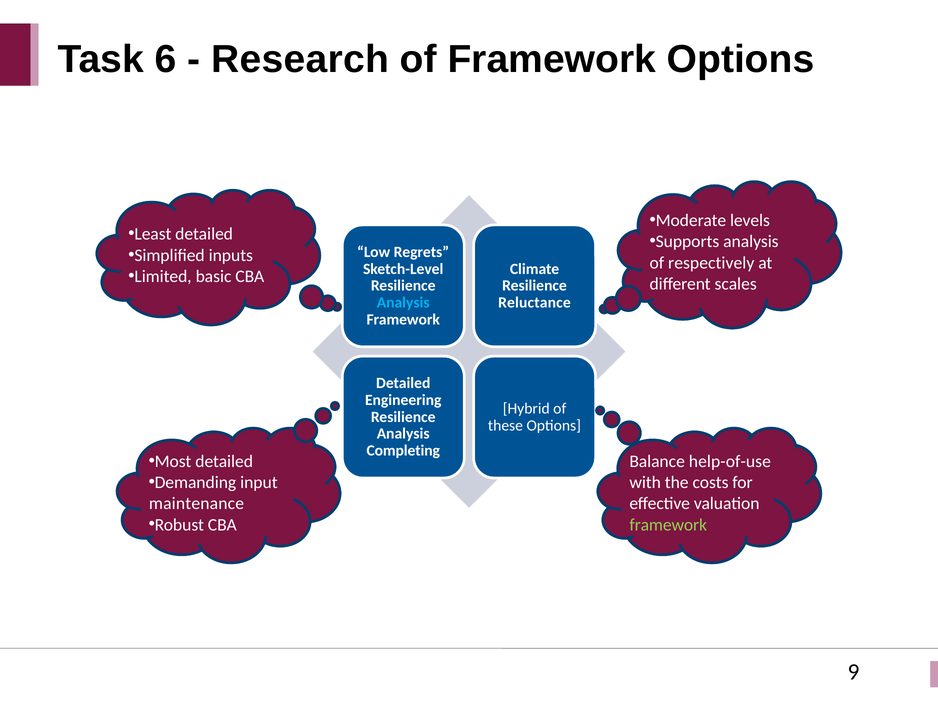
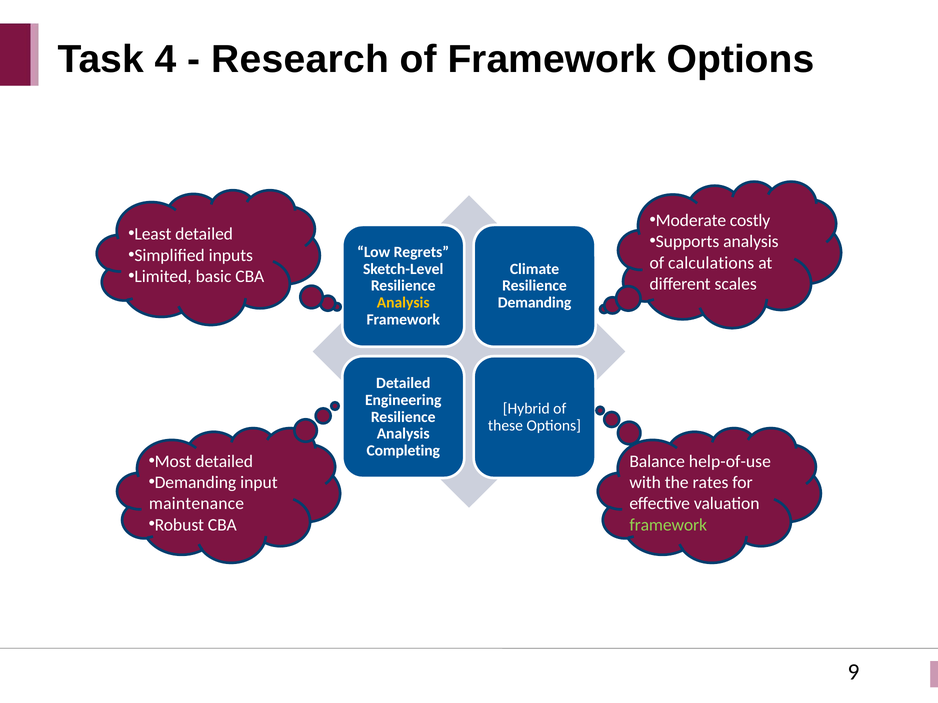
6: 6 -> 4
levels: levels -> costly
respectively: respectively -> calculations
Analysis at (403, 303) colour: light blue -> yellow
Reluctance at (534, 303): Reluctance -> Demanding
costs: costs -> rates
